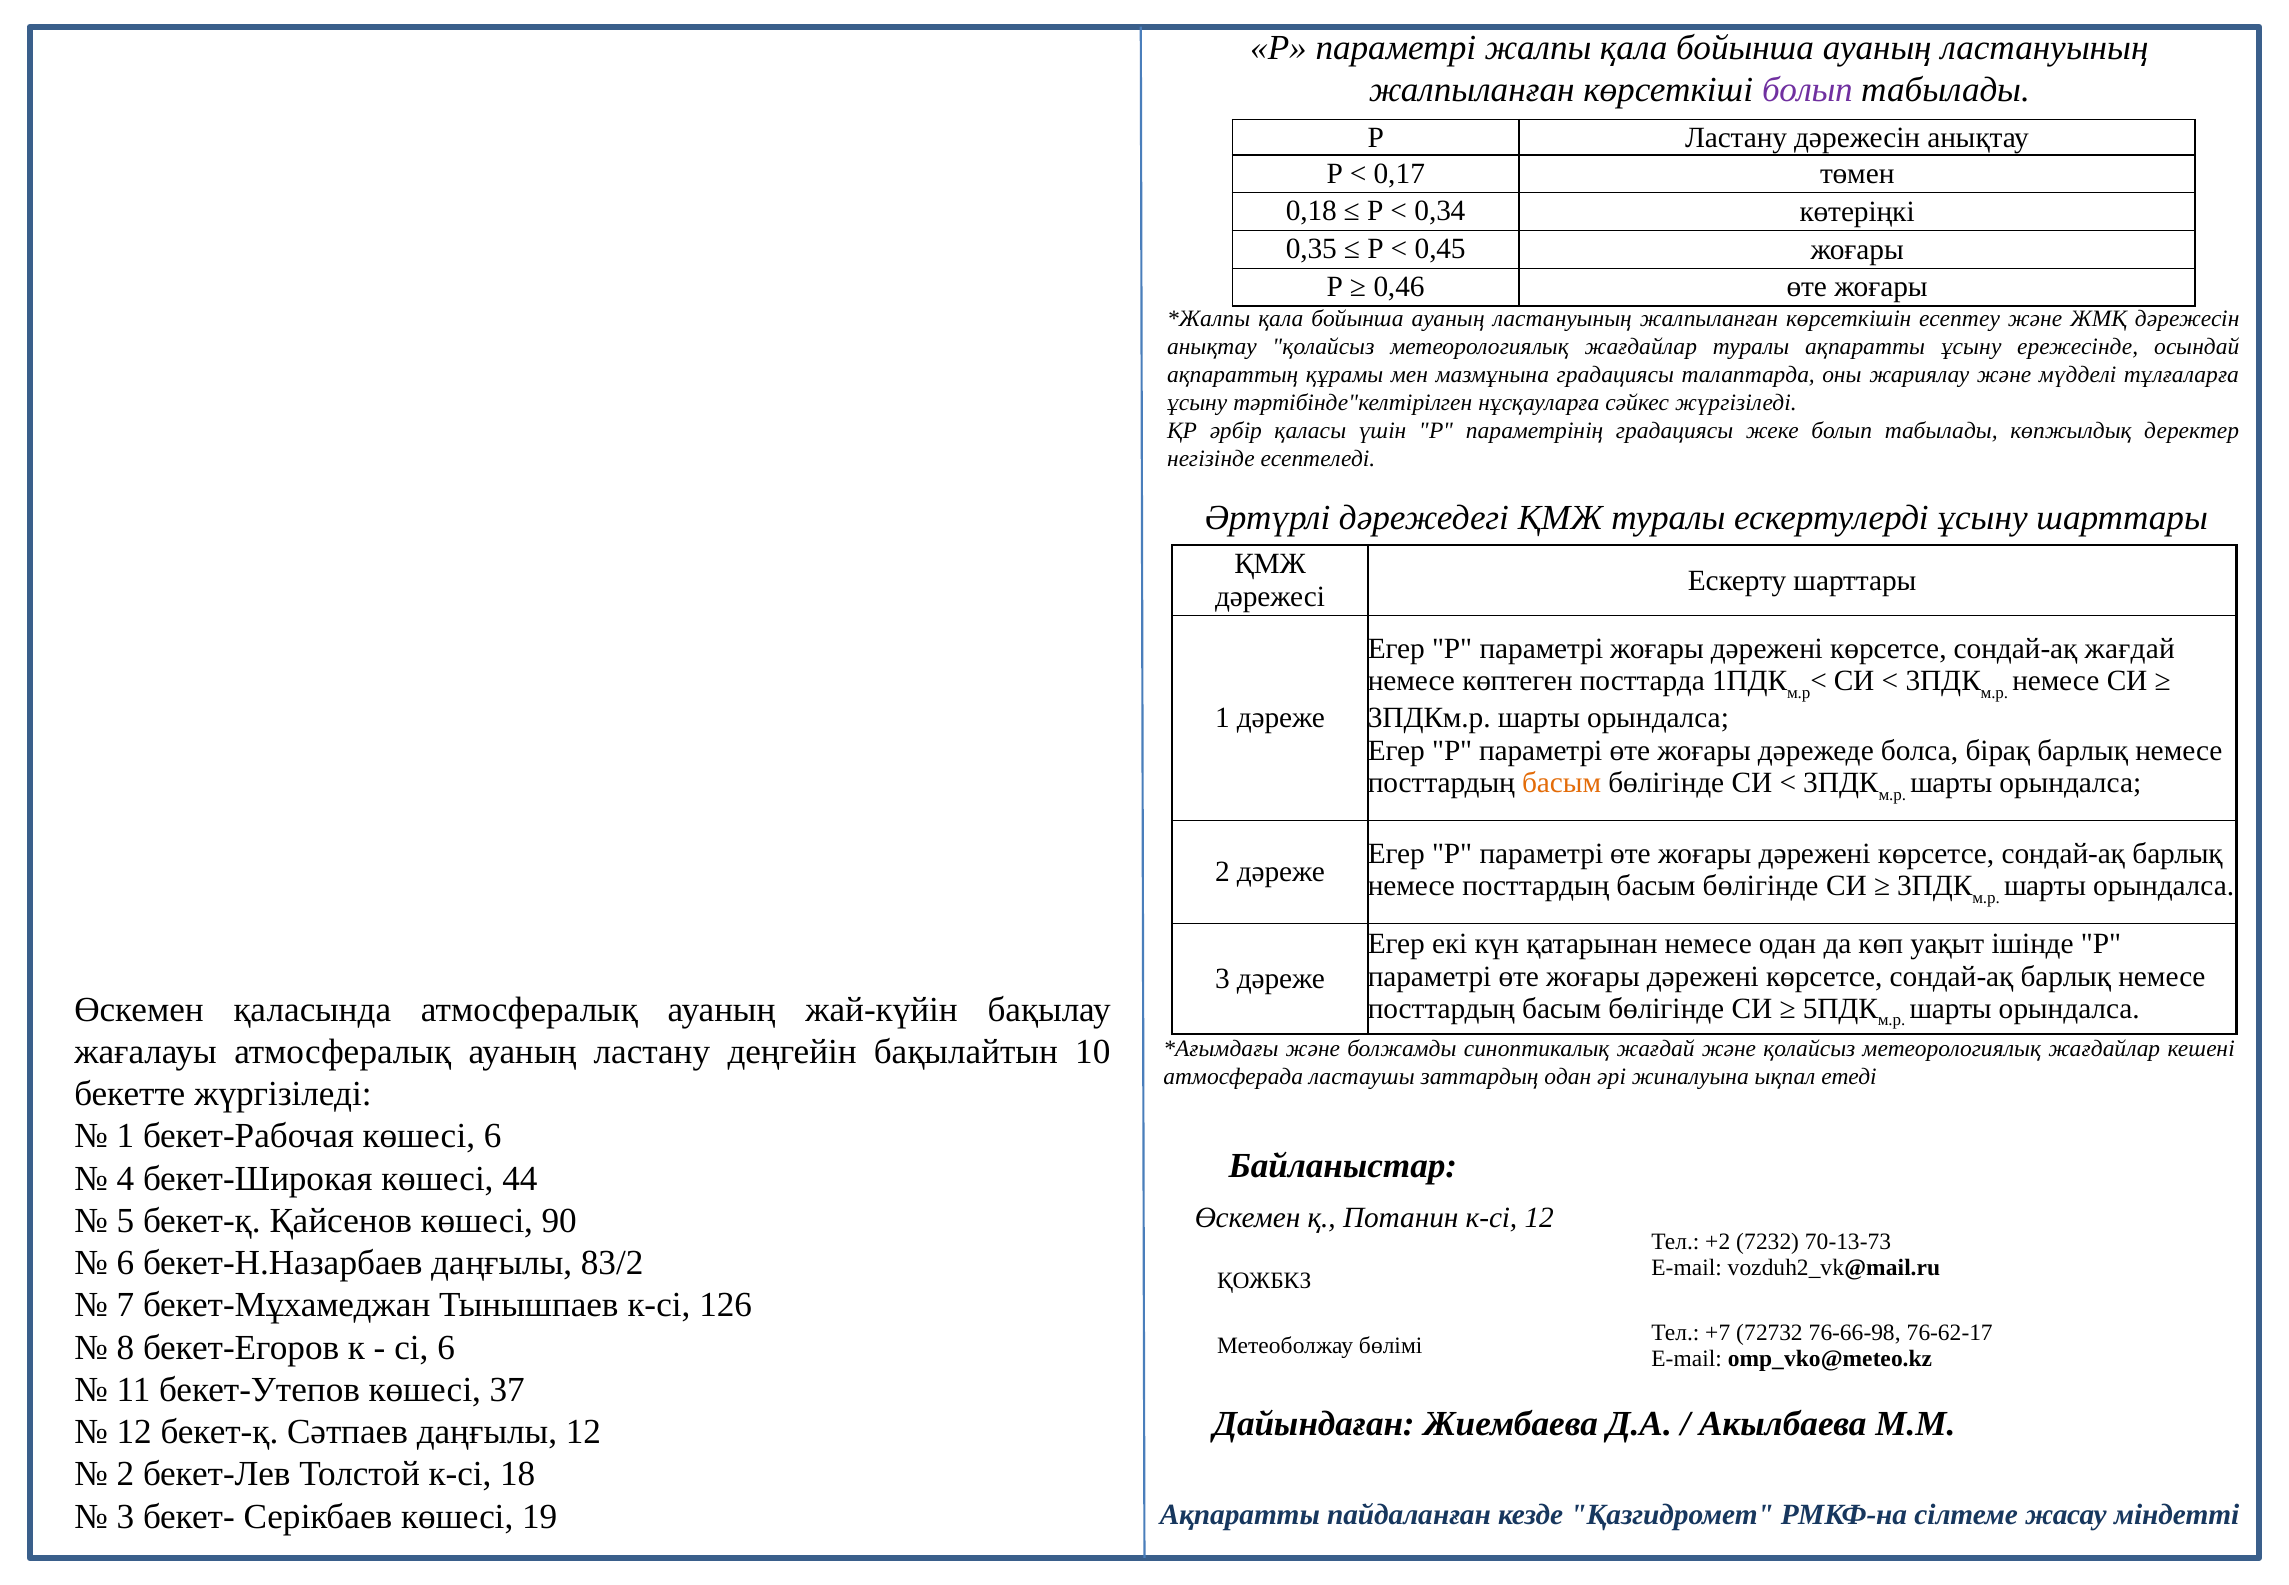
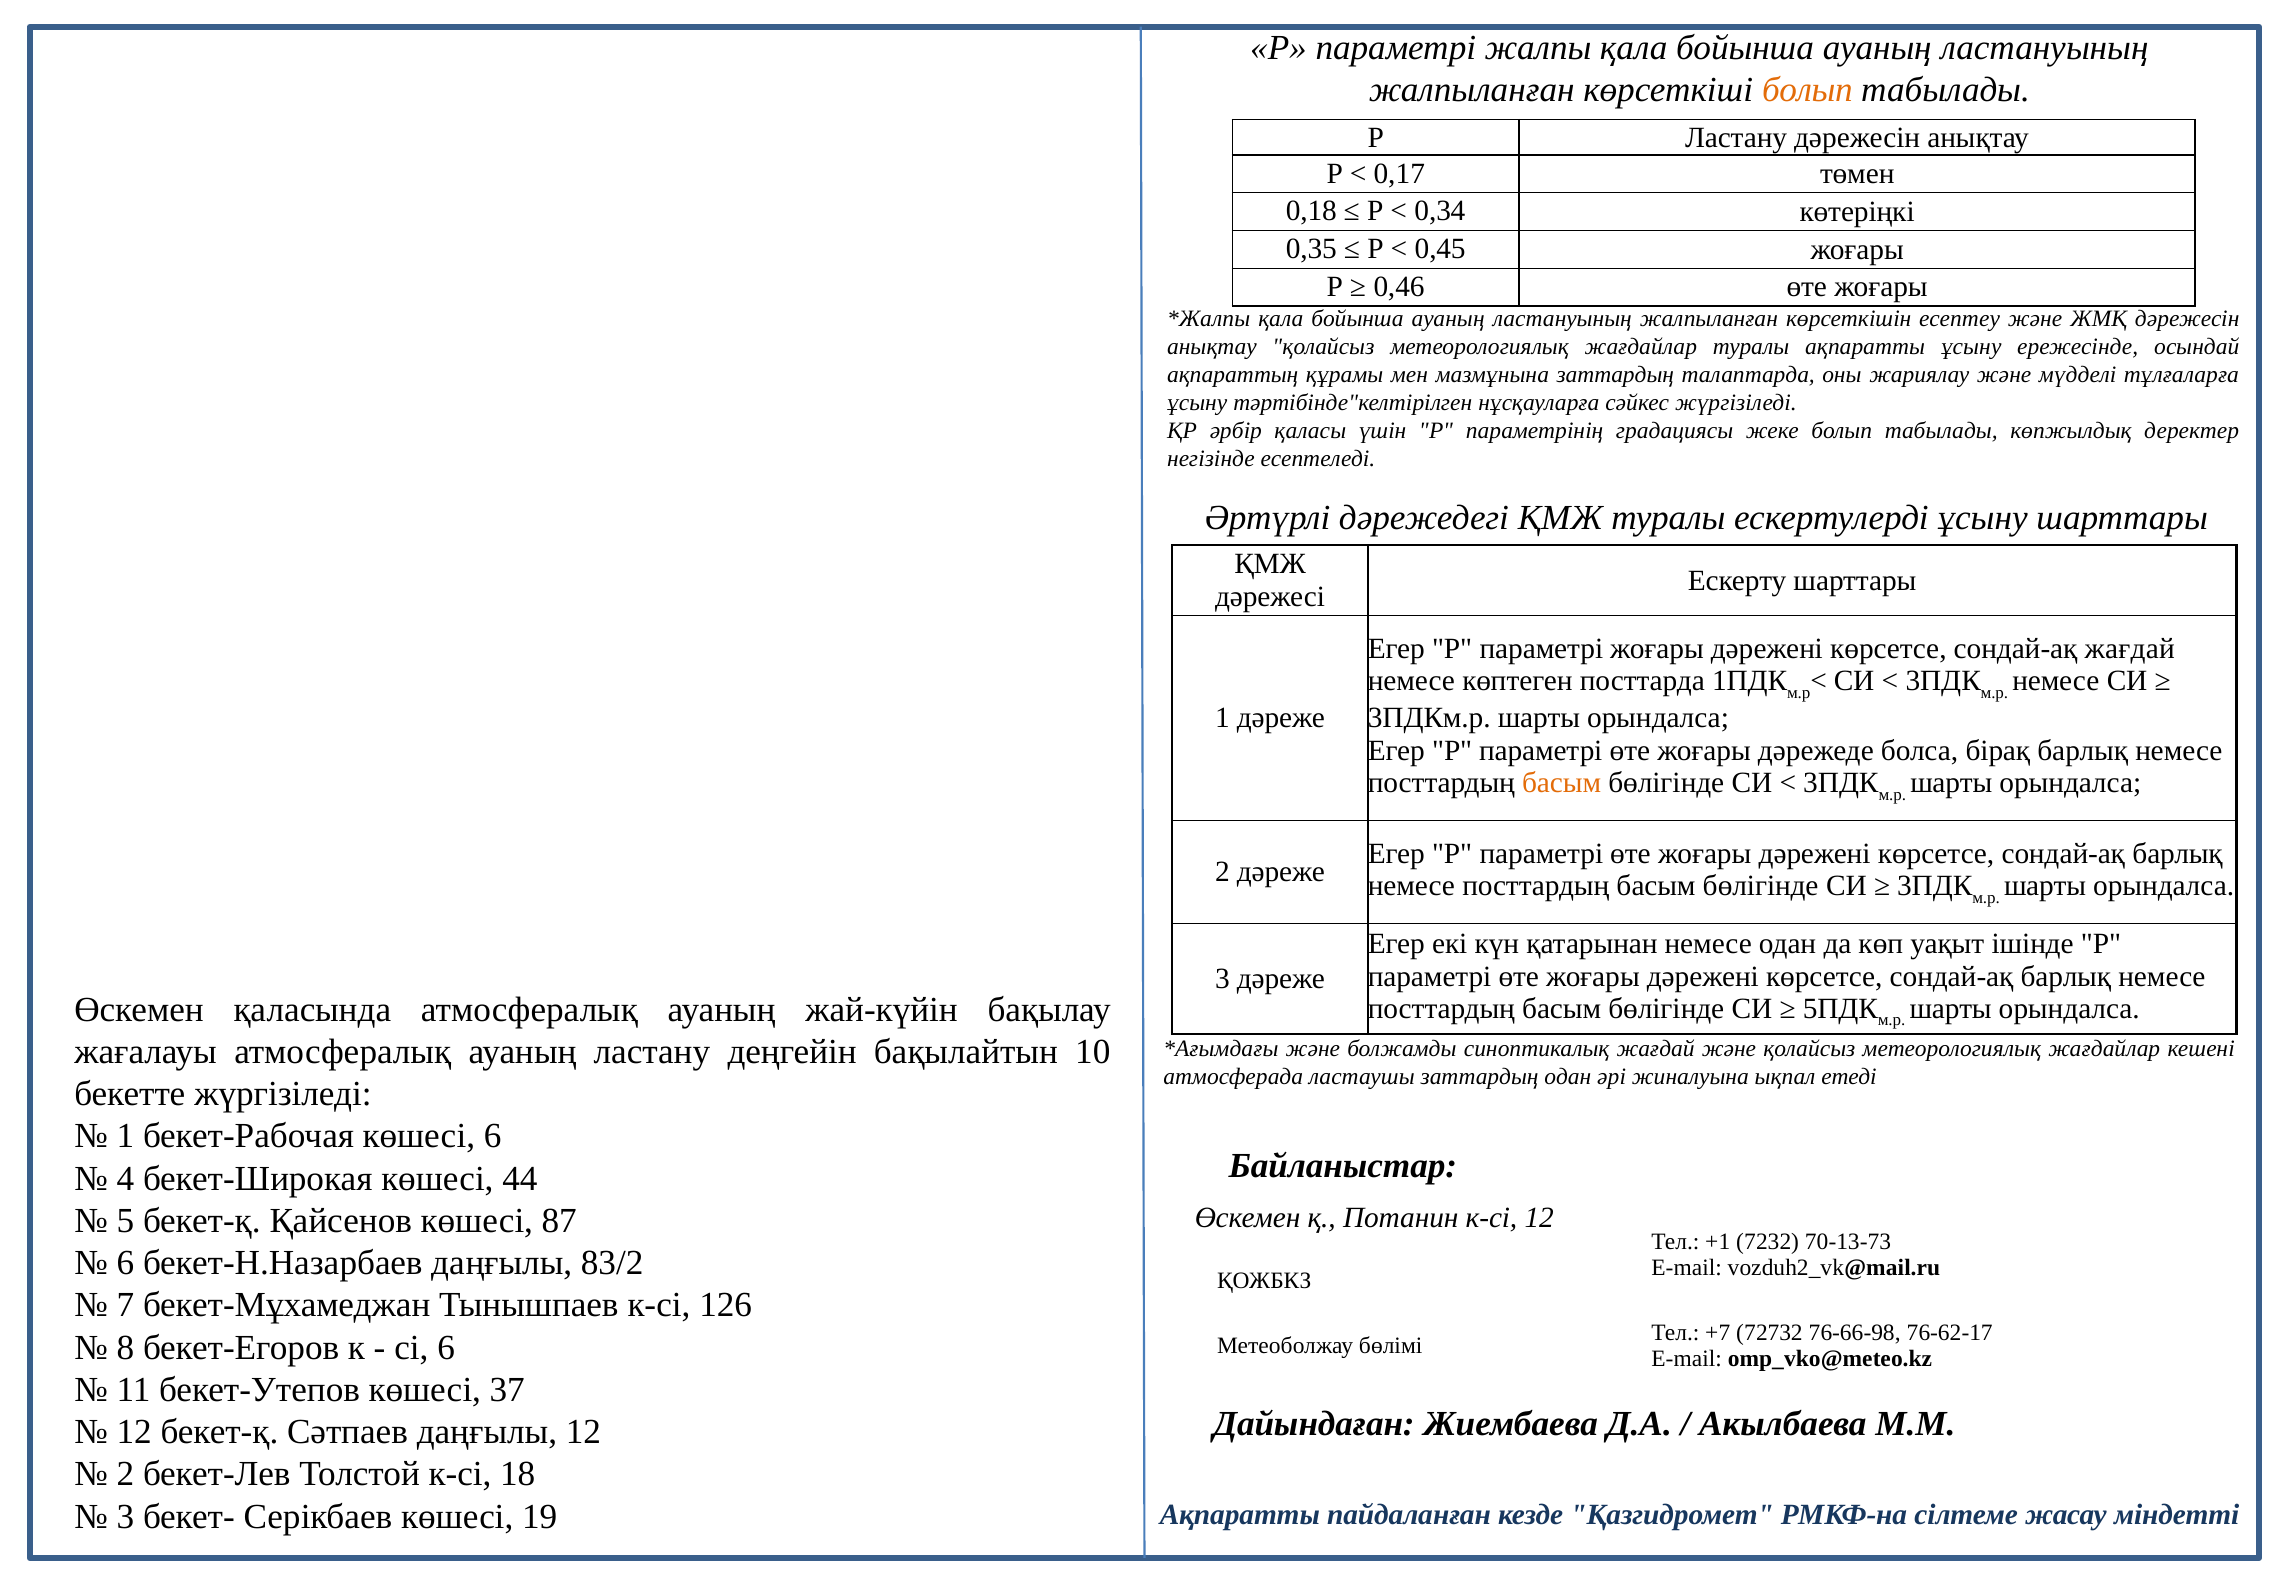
болып at (1807, 90) colour: purple -> orange
мазмұнына градациясы: градациясы -> заттардың
90: 90 -> 87
+2: +2 -> +1
